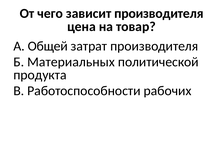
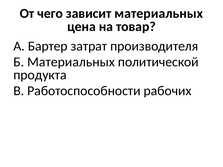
зависит производителя: производителя -> материальных
Общей: Общей -> Бартер
